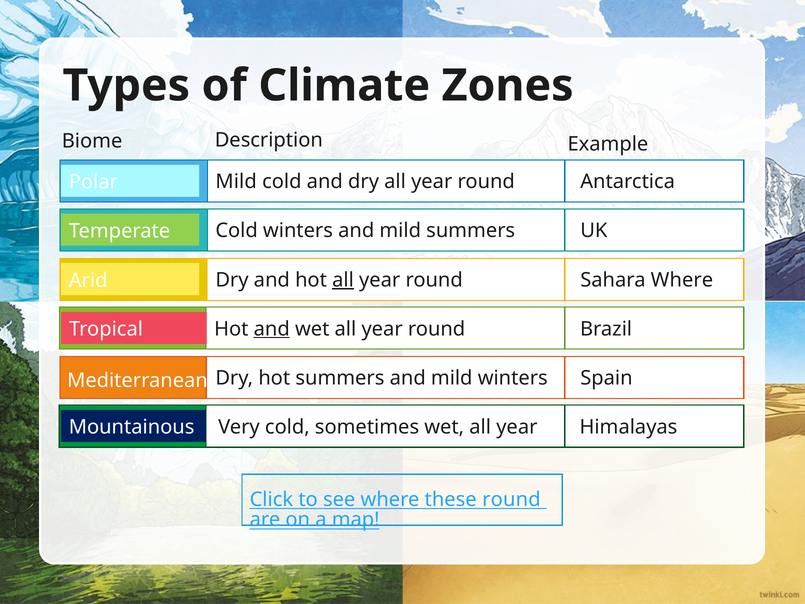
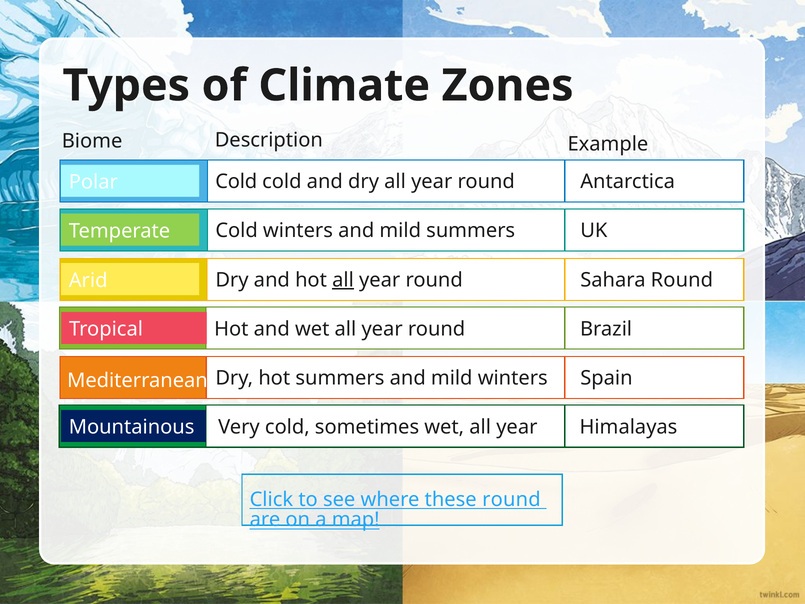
Polar Mild: Mild -> Cold
Sahara Where: Where -> Round
and at (272, 329) underline: present -> none
